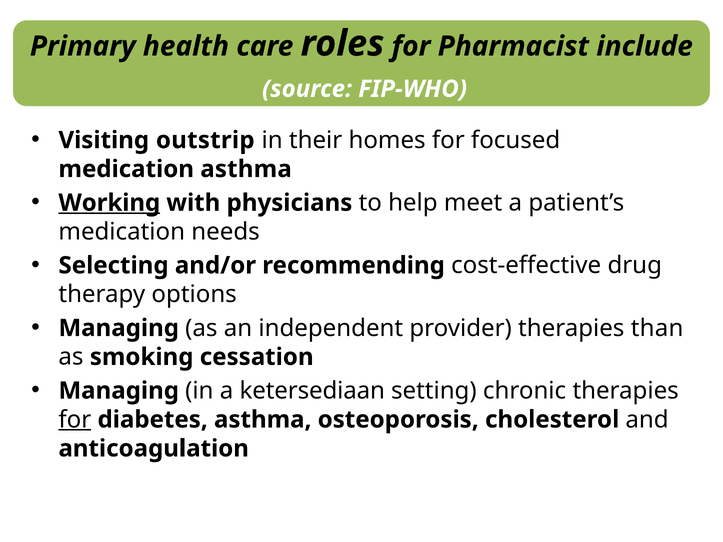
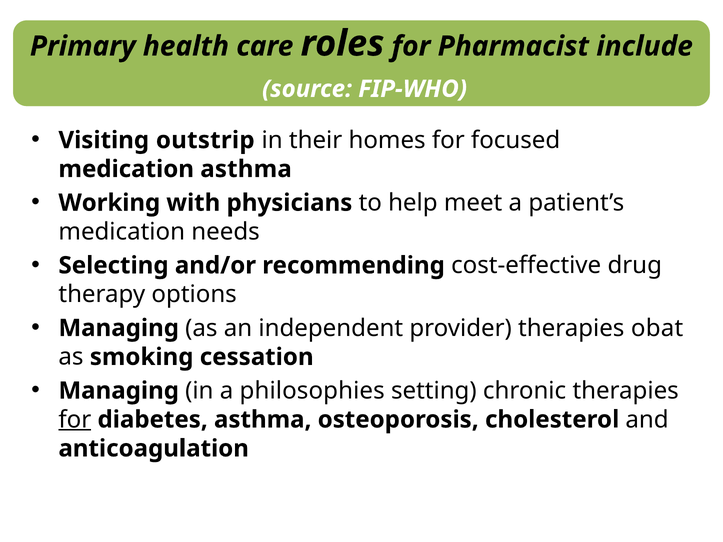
Working underline: present -> none
than: than -> obat
ketersediaan: ketersediaan -> philosophies
